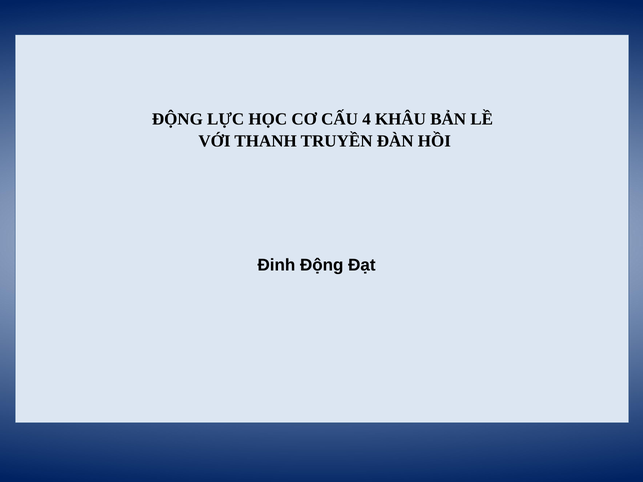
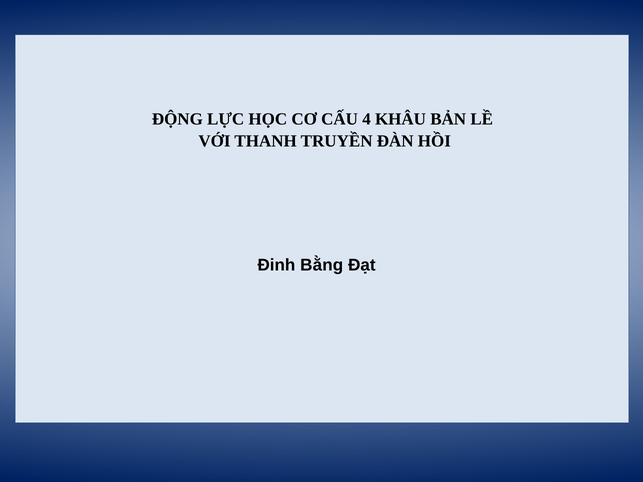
Đinh Động: Động -> Bằng
